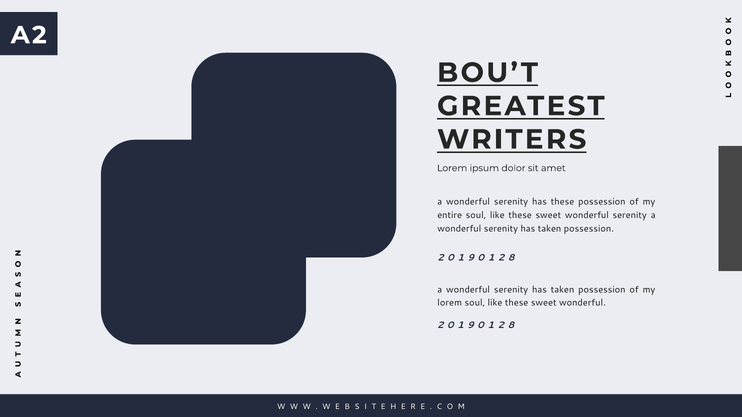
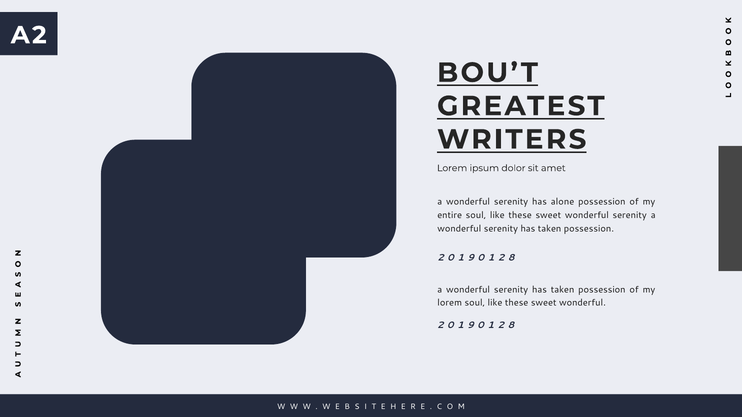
has these: these -> alone
